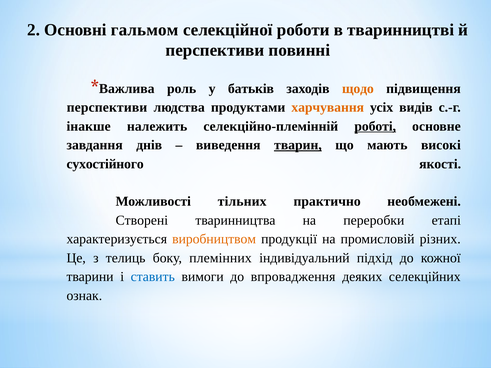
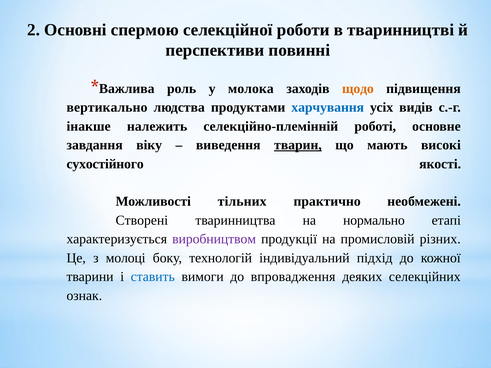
гальмом: гальмом -> спермою
батьків: батьків -> молока
перспективи at (107, 107): перспективи -> вертикально
харчування colour: orange -> blue
роботі underline: present -> none
днів: днів -> віку
переробки: переробки -> нормально
виробництвом colour: orange -> purple
телиць: телиць -> молоці
племінних: племінних -> технологій
